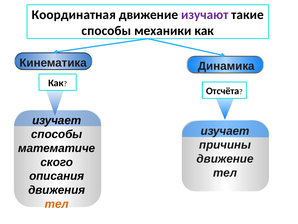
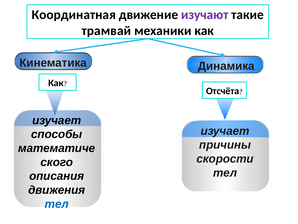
способы at (106, 31): способы -> трамвай
движение at (225, 159): движение -> скорости
тел at (57, 204) colour: orange -> blue
